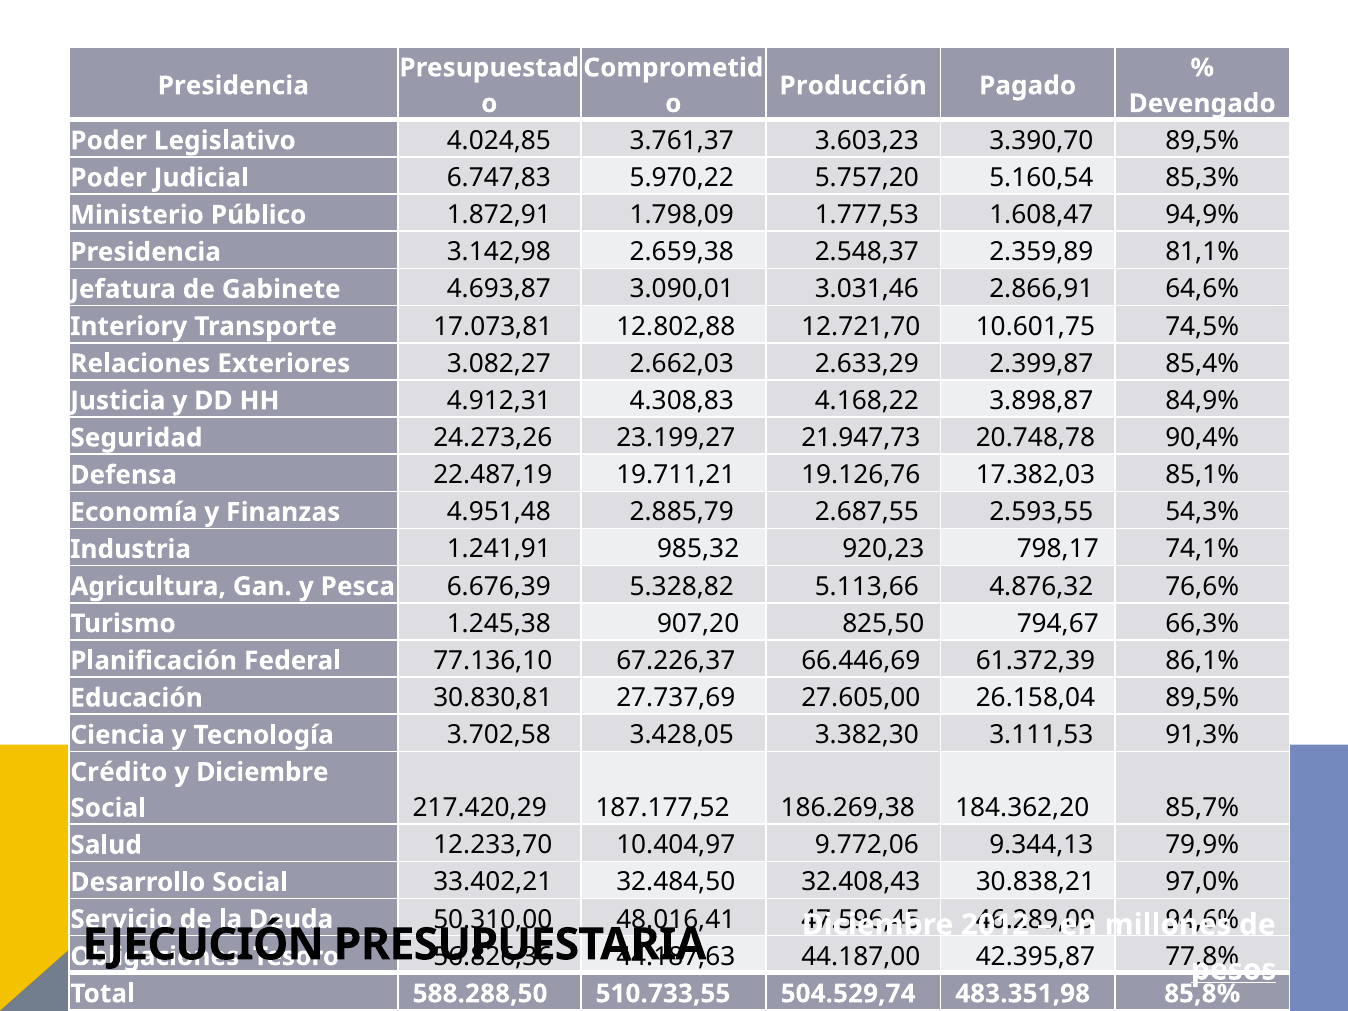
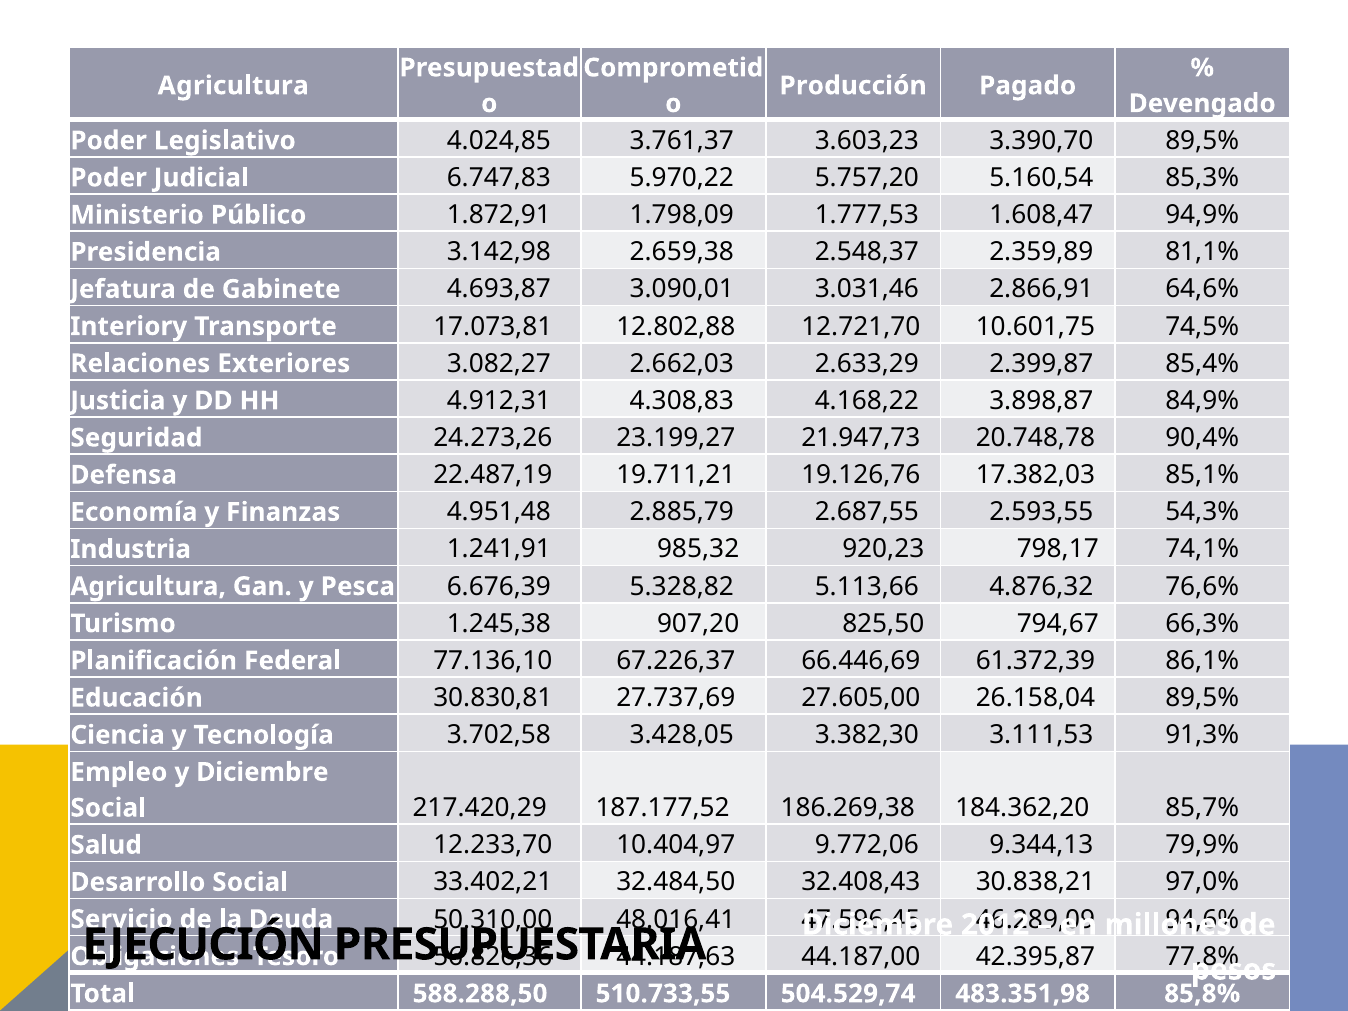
Presidencia at (233, 86): Presidencia -> Agricultura
Crédito: Crédito -> Empleo
pesos underline: present -> none
